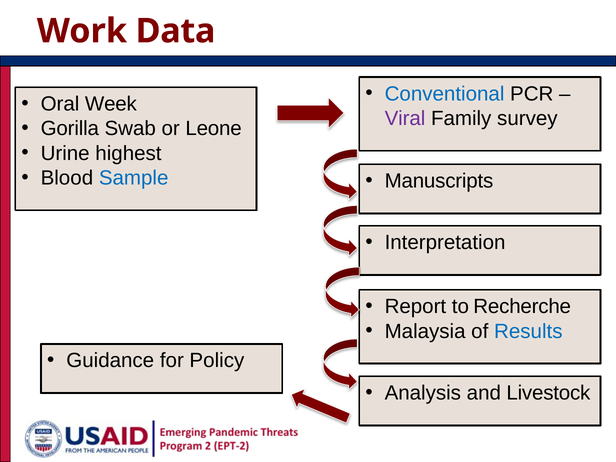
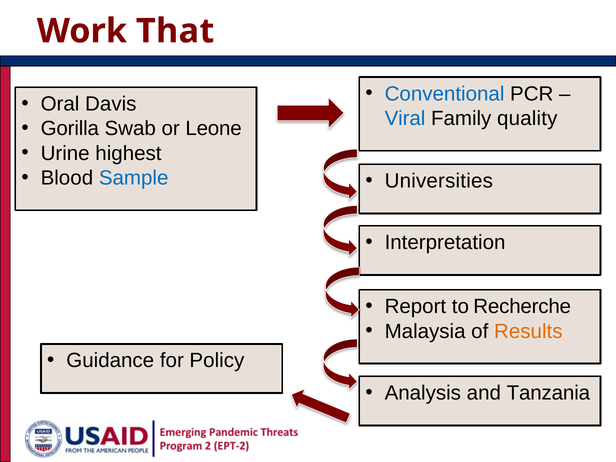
Data: Data -> That
Week: Week -> Davis
Viral colour: purple -> blue
survey: survey -> quality
Manuscripts: Manuscripts -> Universities
Results colour: blue -> orange
Livestock: Livestock -> Tanzania
